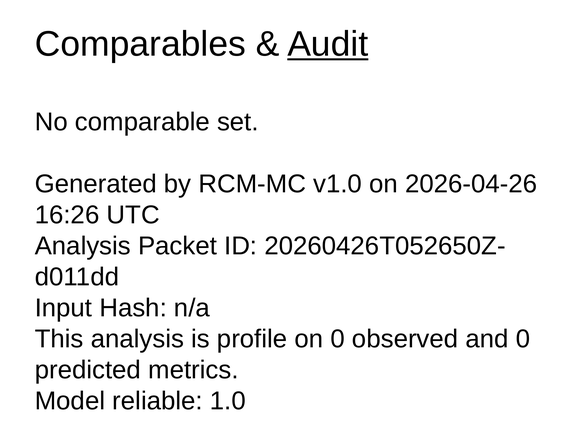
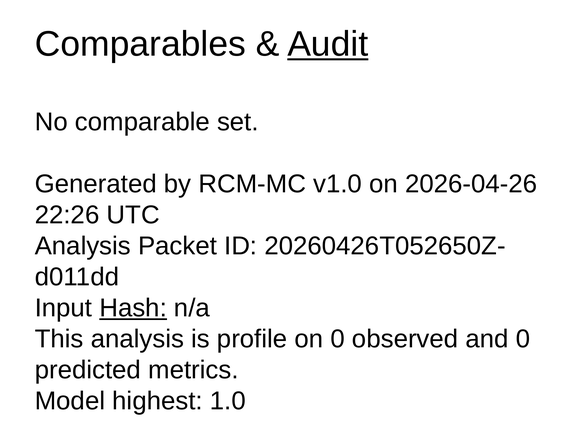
16:26: 16:26 -> 22:26
Hash underline: none -> present
reliable: reliable -> highest
